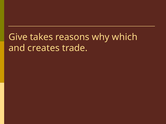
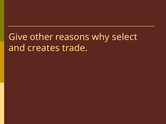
takes: takes -> other
which: which -> select
